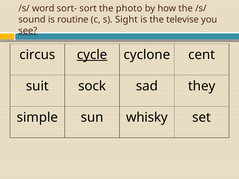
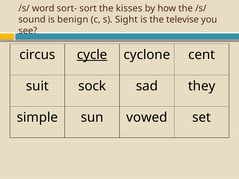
photo: photo -> kisses
routine: routine -> benign
see underline: present -> none
whisky: whisky -> vowed
